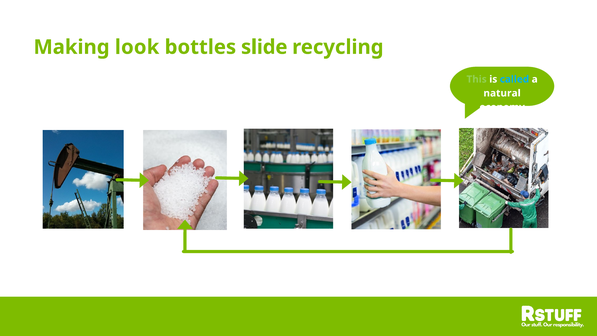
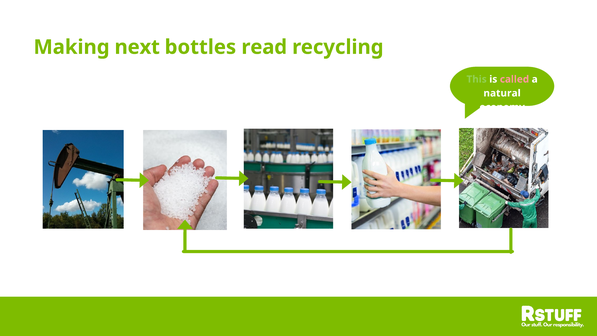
look: look -> next
slide: slide -> read
called colour: light blue -> pink
